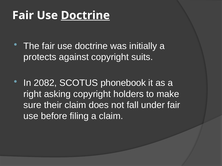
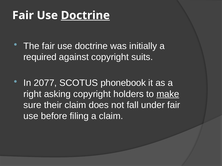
protects: protects -> required
2082: 2082 -> 2077
make underline: none -> present
